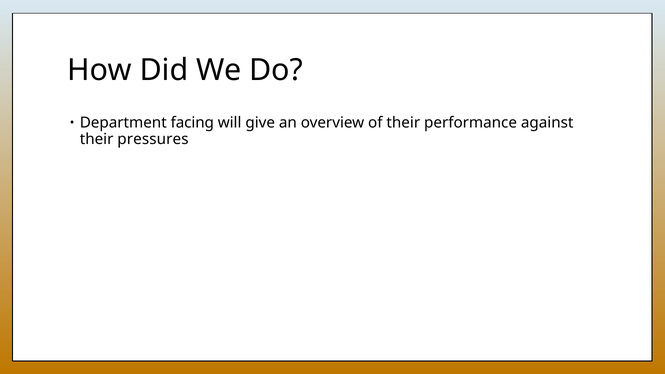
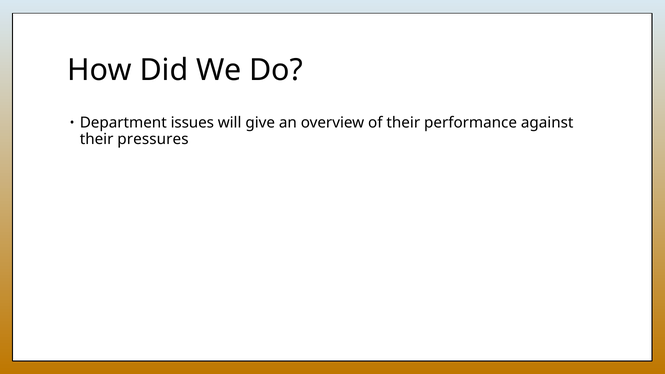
facing: facing -> issues
